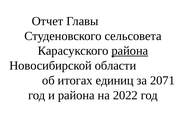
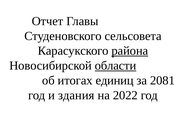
области underline: none -> present
2071: 2071 -> 2081
и района: района -> здания
